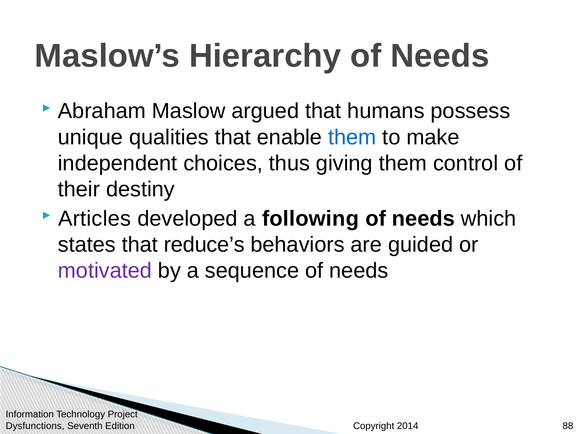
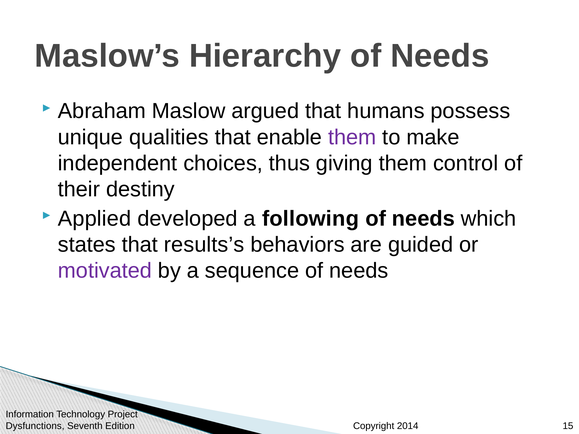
them at (352, 137) colour: blue -> purple
Articles: Articles -> Applied
reduce’s: reduce’s -> results’s
88: 88 -> 15
